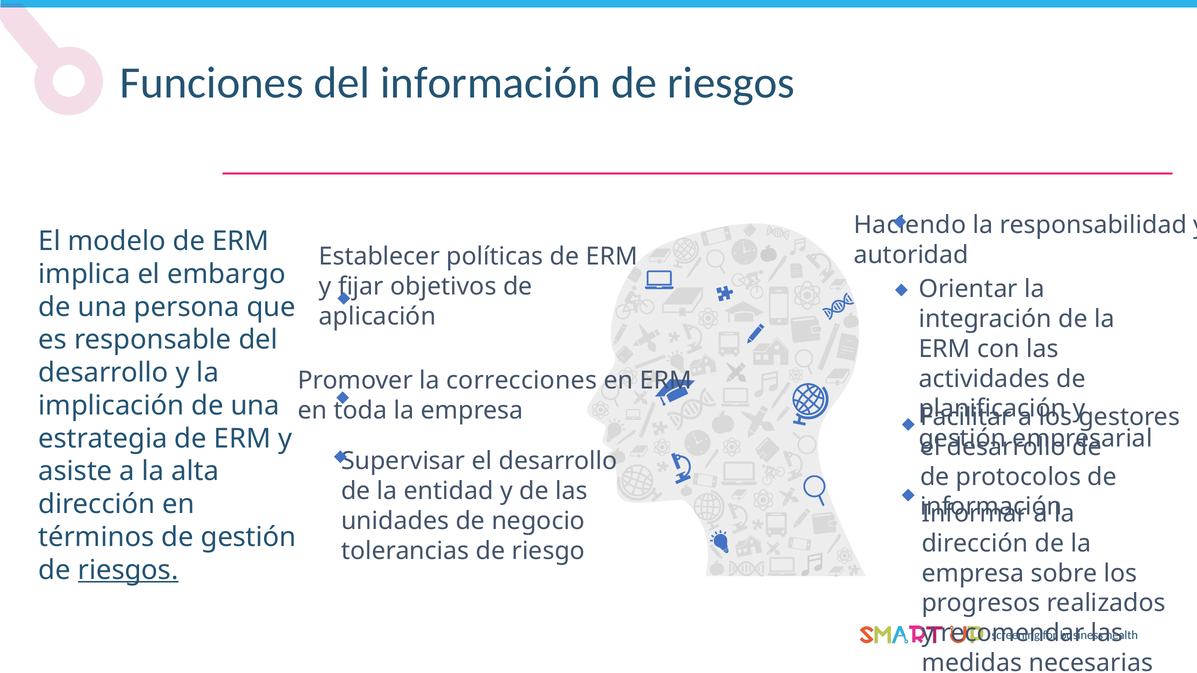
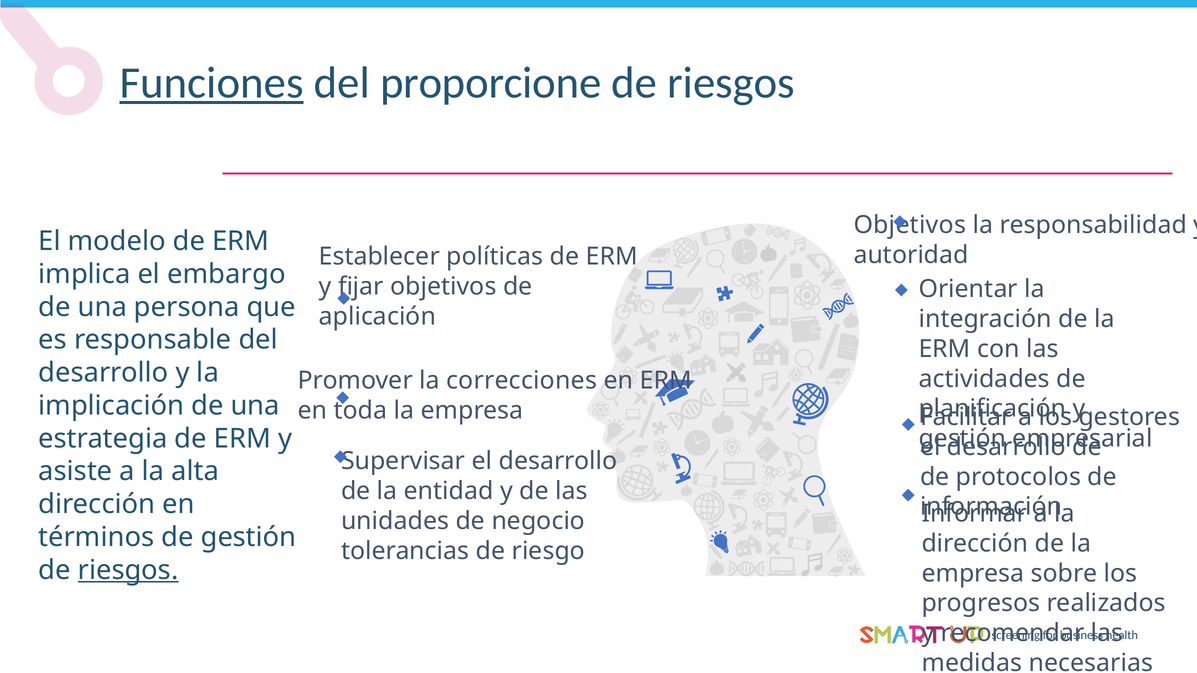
Funciones underline: none -> present
del información: información -> proporcione
Haciendo at (910, 225): Haciendo -> Objetivos
